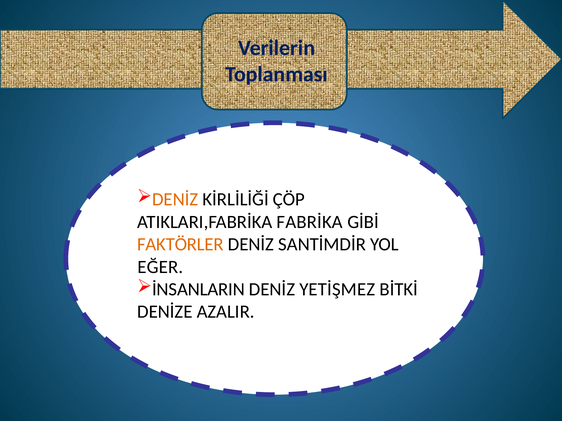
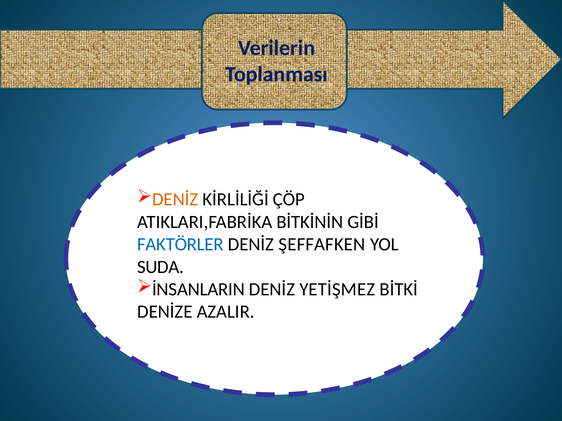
FABRİKA: FABRİKA -> BİTKİNİN
FAKTÖRLER colour: orange -> blue
SANTİMDİR: SANTİMDİR -> ŞEFFAFKEN
EĞER: EĞER -> SUDA
